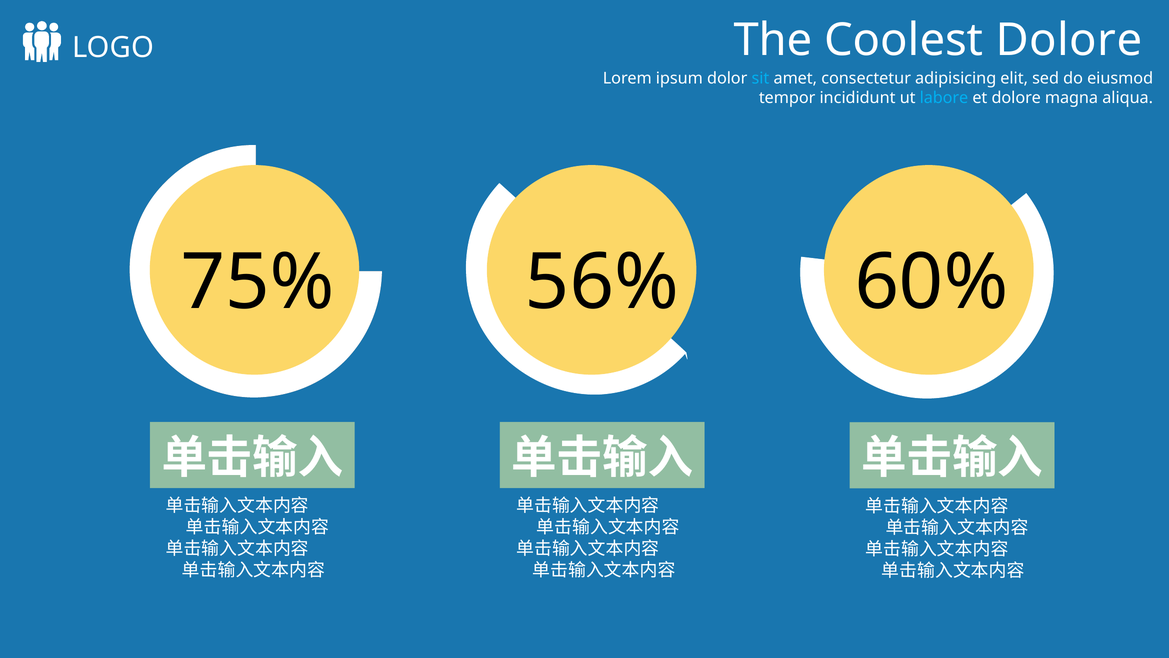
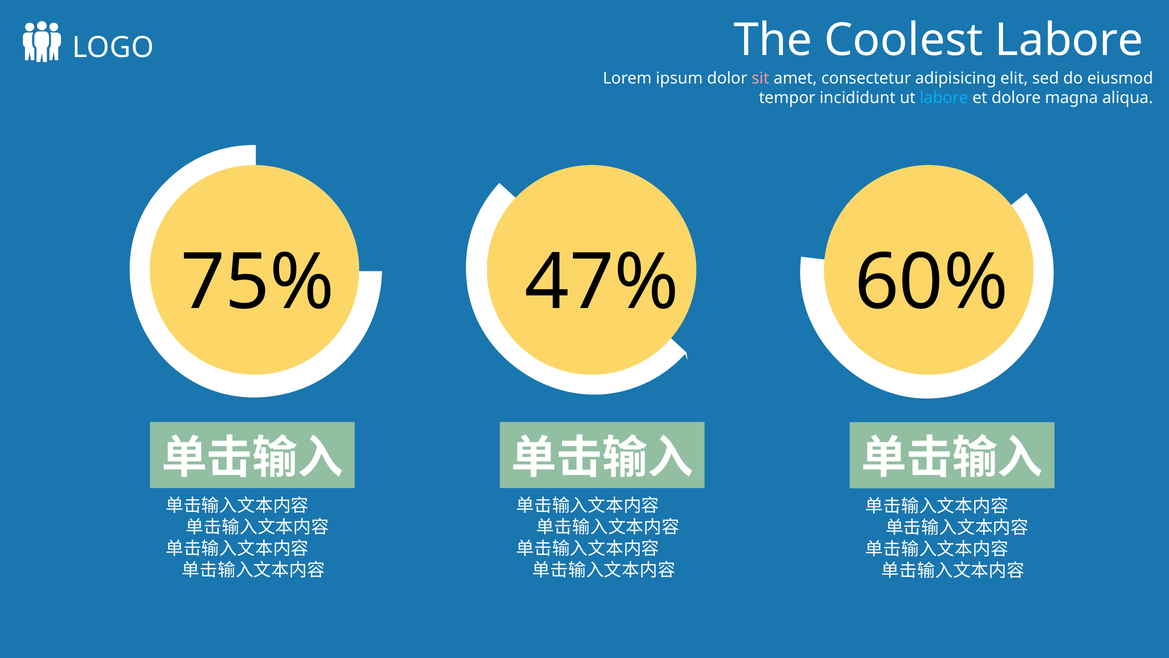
Coolest Dolore: Dolore -> Labore
sit colour: light blue -> pink
56%: 56% -> 47%
